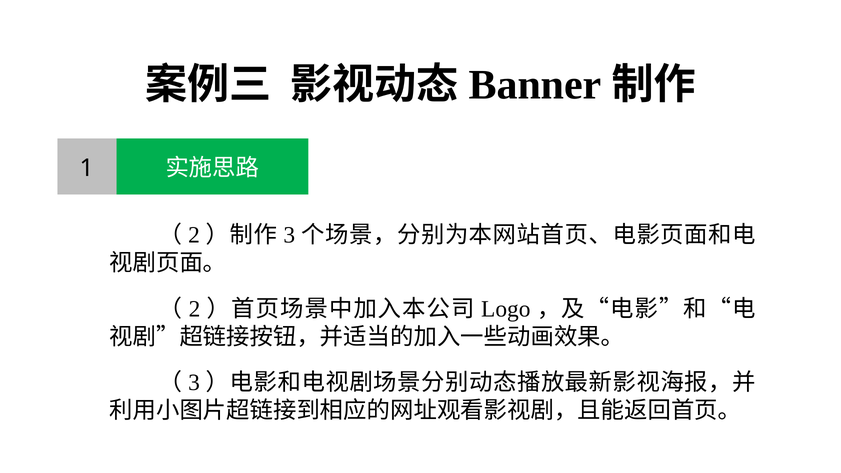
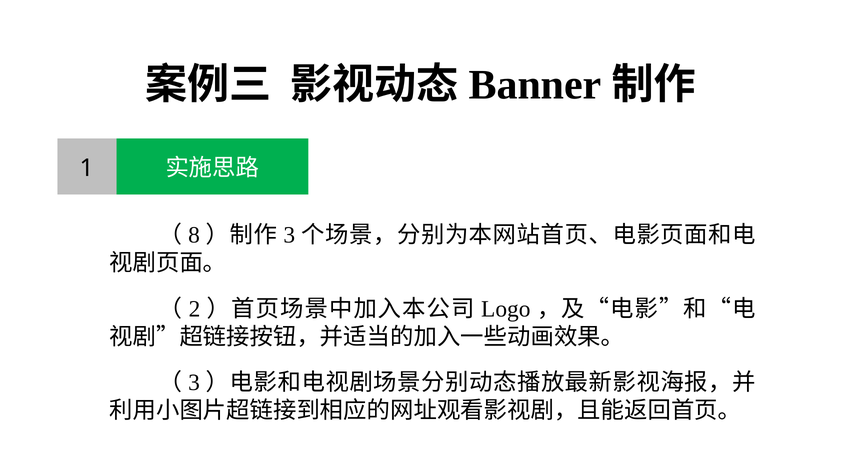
2 at (194, 235): 2 -> 8
